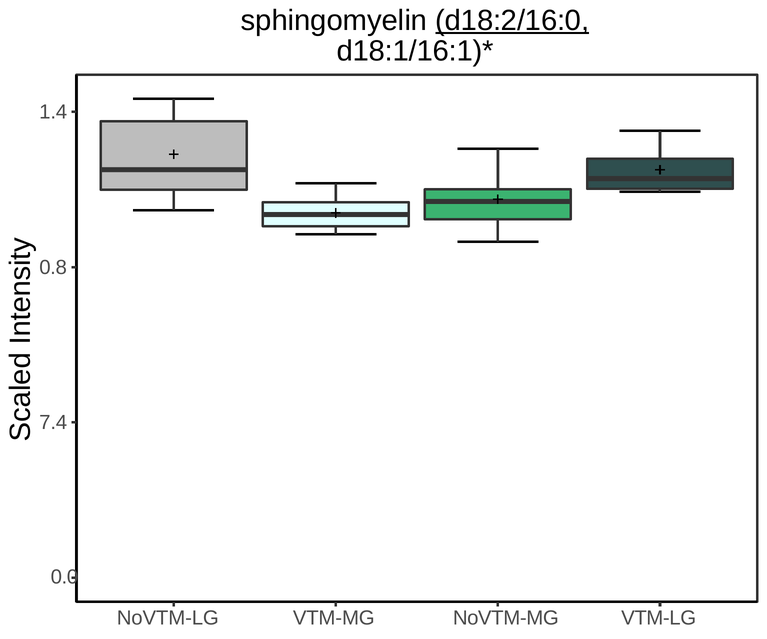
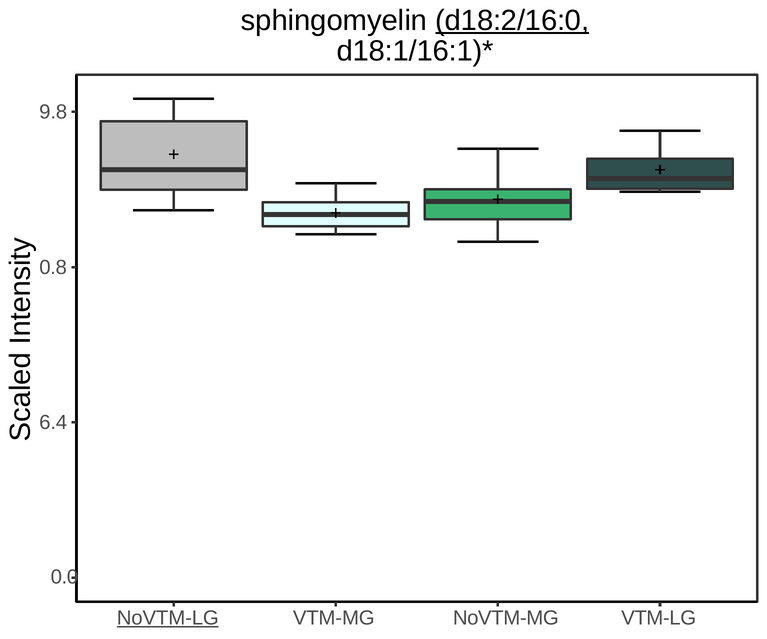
1.4: 1.4 -> 9.8
7.4: 7.4 -> 6.4
NoVTM-LG underline: none -> present
